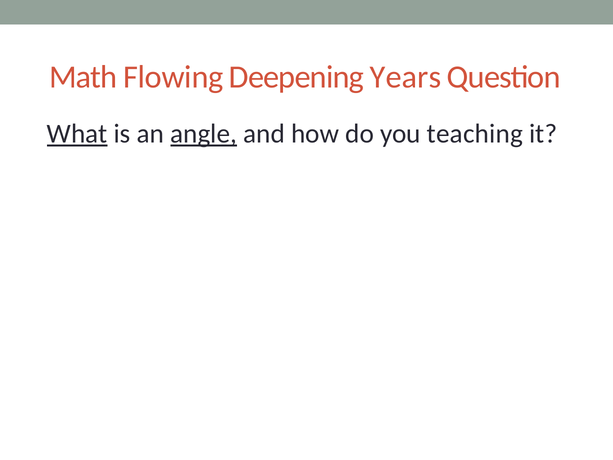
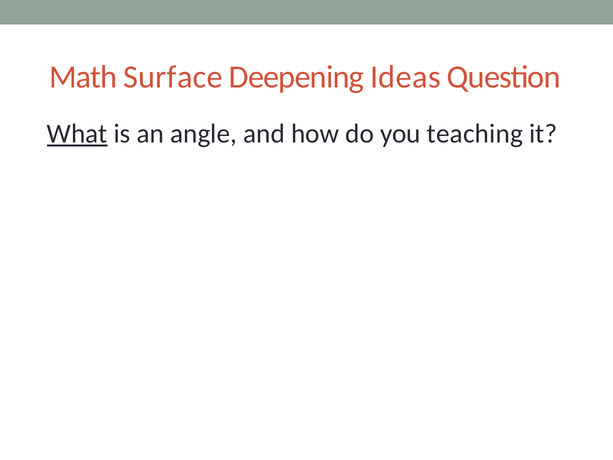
Flowing: Flowing -> Surface
Years: Years -> Ideas
angle underline: present -> none
